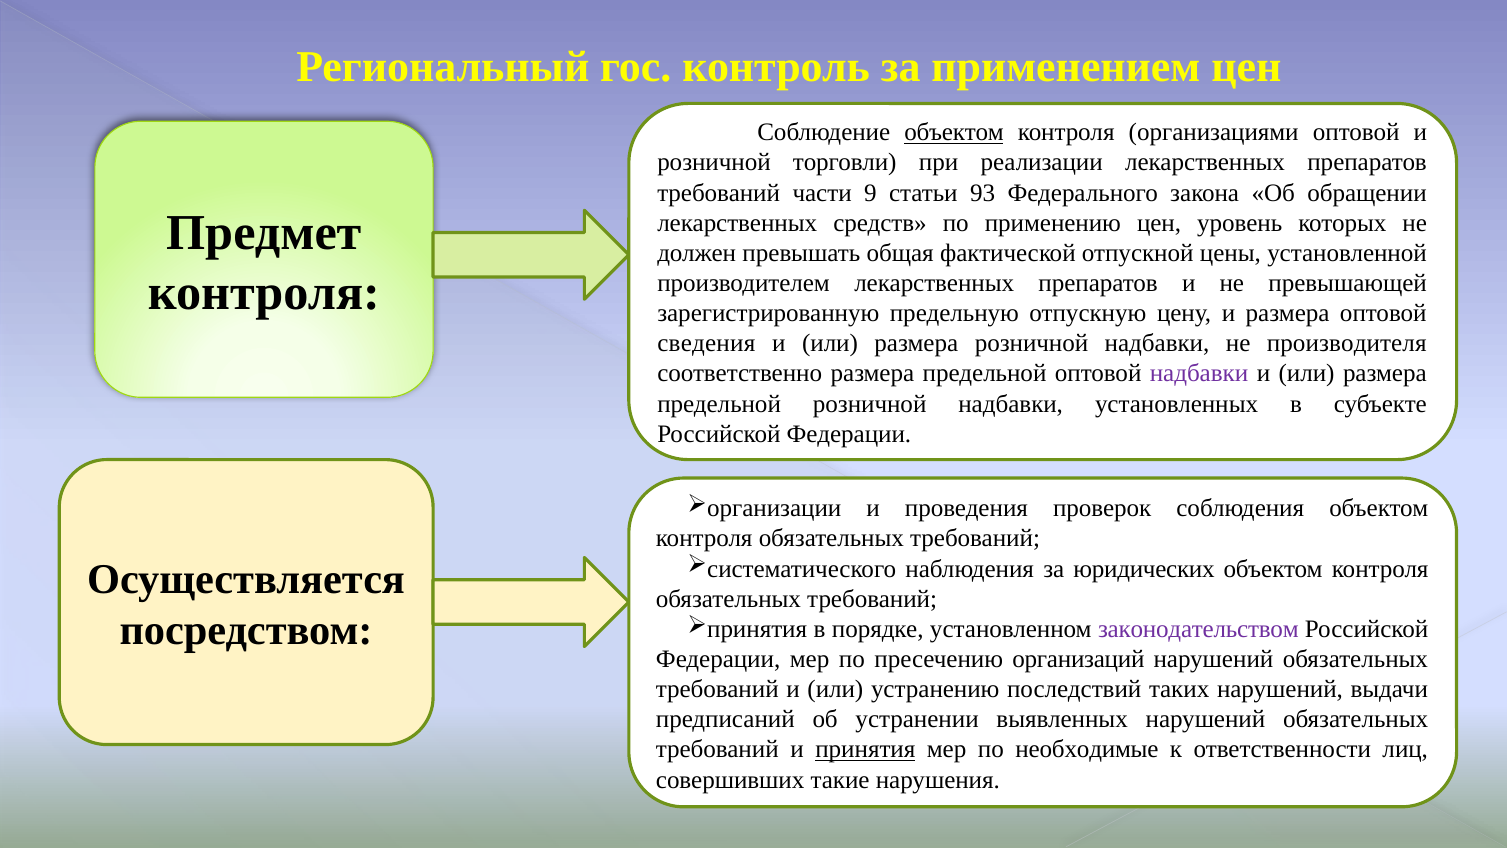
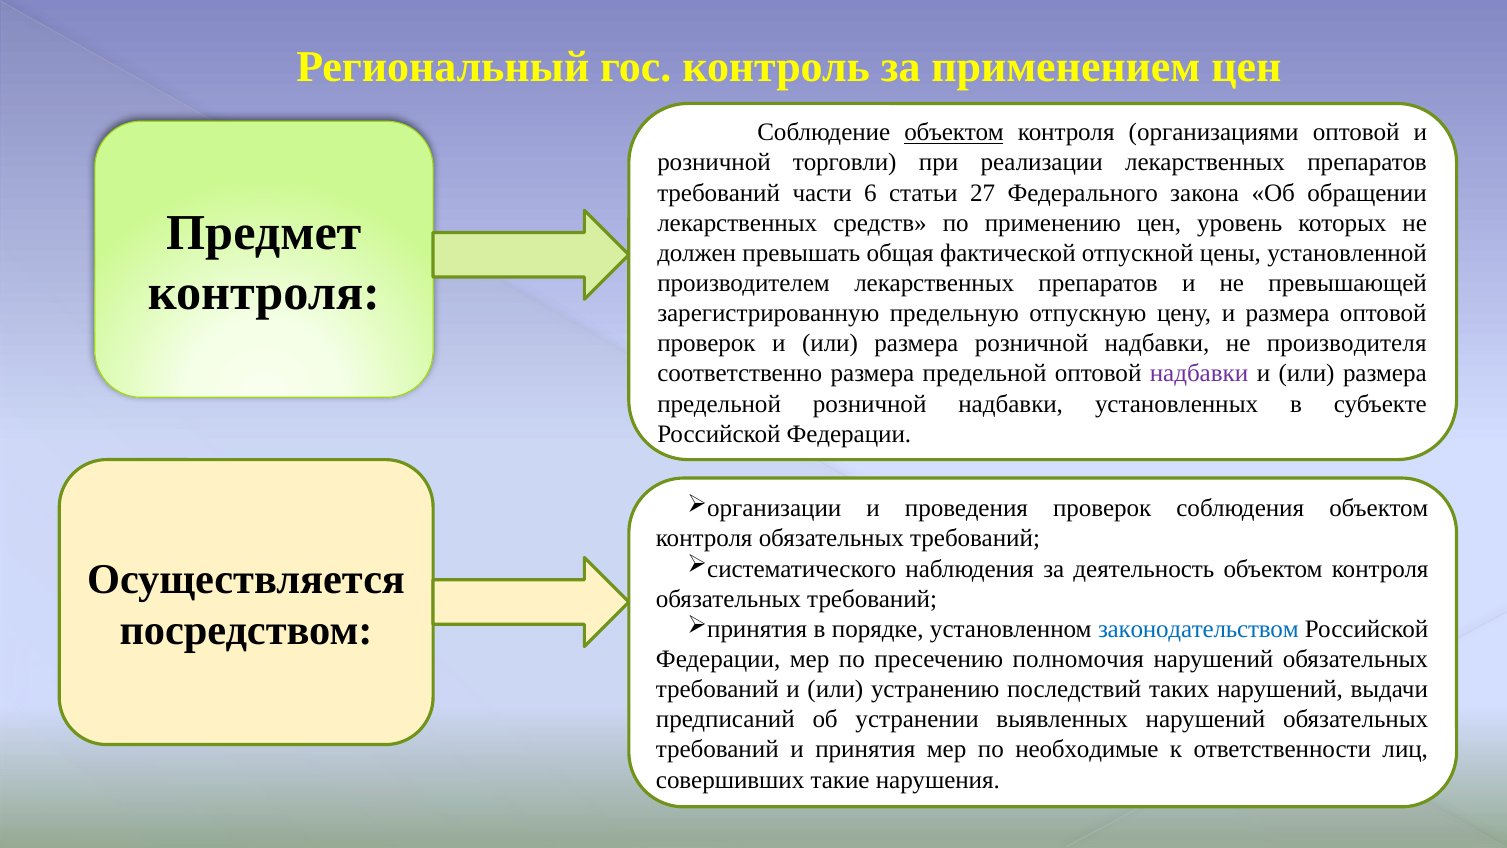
9: 9 -> 6
93: 93 -> 27
сведения at (706, 343): сведения -> проверок
юридических: юридических -> деятельность
законодательством colour: purple -> blue
организаций: организаций -> полномочия
принятия underline: present -> none
